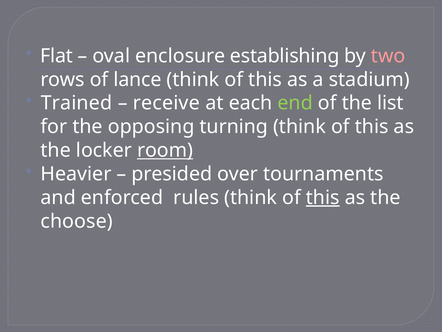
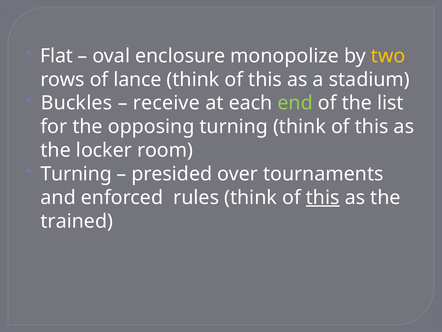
establishing: establishing -> monopolize
two colour: pink -> yellow
Trained: Trained -> Buckles
room underline: present -> none
Heavier at (76, 174): Heavier -> Turning
choose: choose -> trained
